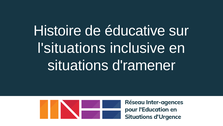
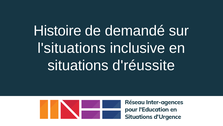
éducative: éducative -> demandé
d'ramener: d'ramener -> d'réussite
